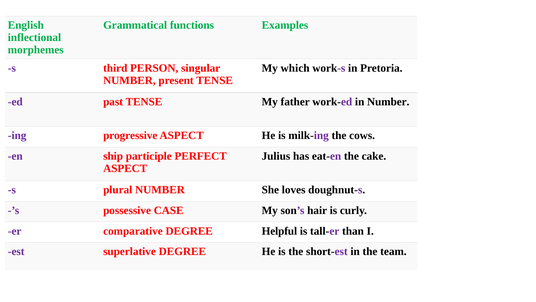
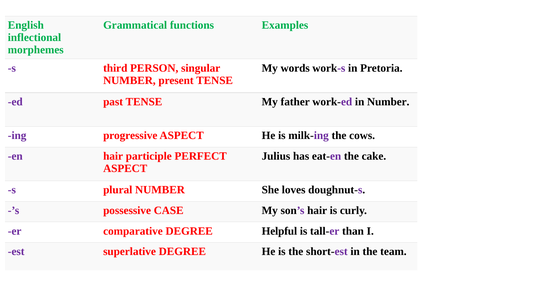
which: which -> words
en ship: ship -> hair
